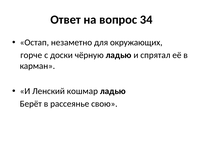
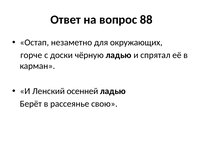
34: 34 -> 88
кошмар: кошмар -> осенней
